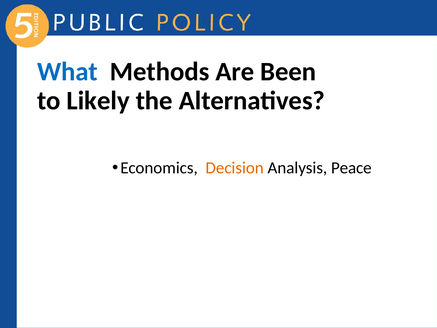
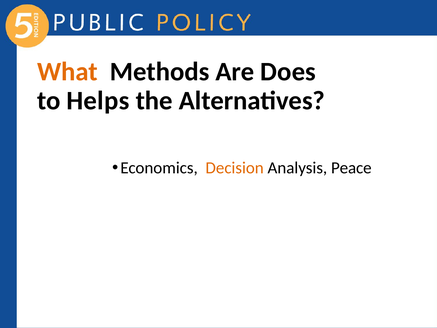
What colour: blue -> orange
Been: Been -> Does
Likely: Likely -> Helps
